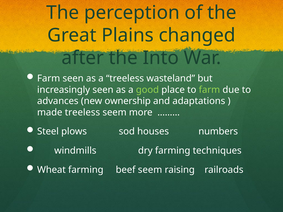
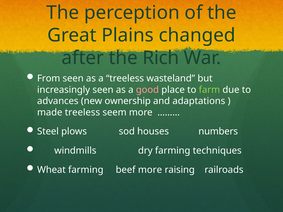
Into: Into -> Rich
Farm at (49, 78): Farm -> From
good colour: light green -> pink
beef seem: seem -> more
